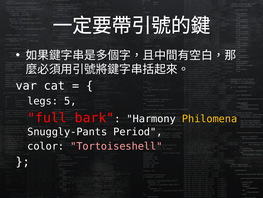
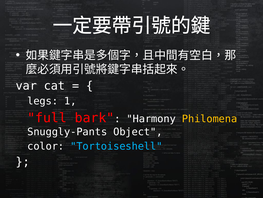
5: 5 -> 1
Period: Period -> Object
Tortoiseshell colour: pink -> light blue
